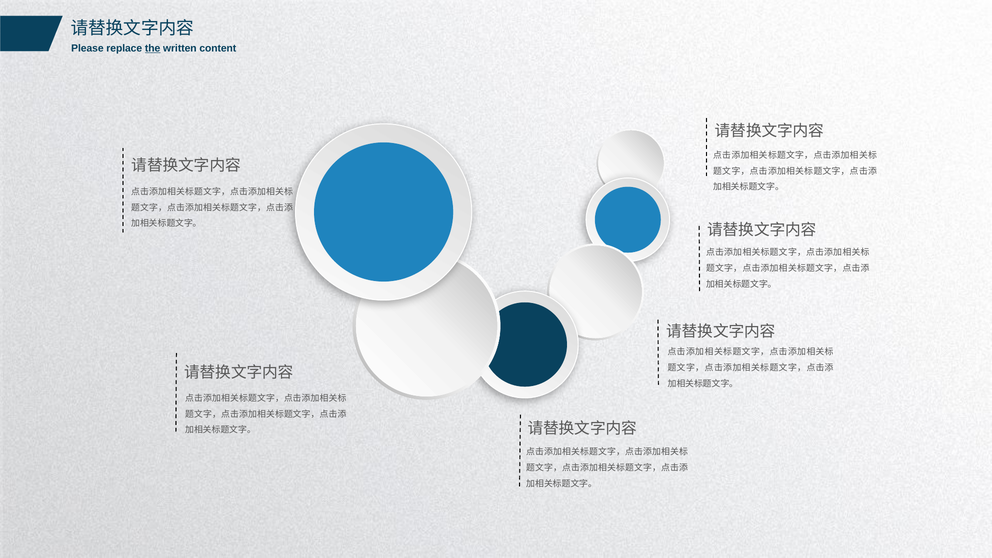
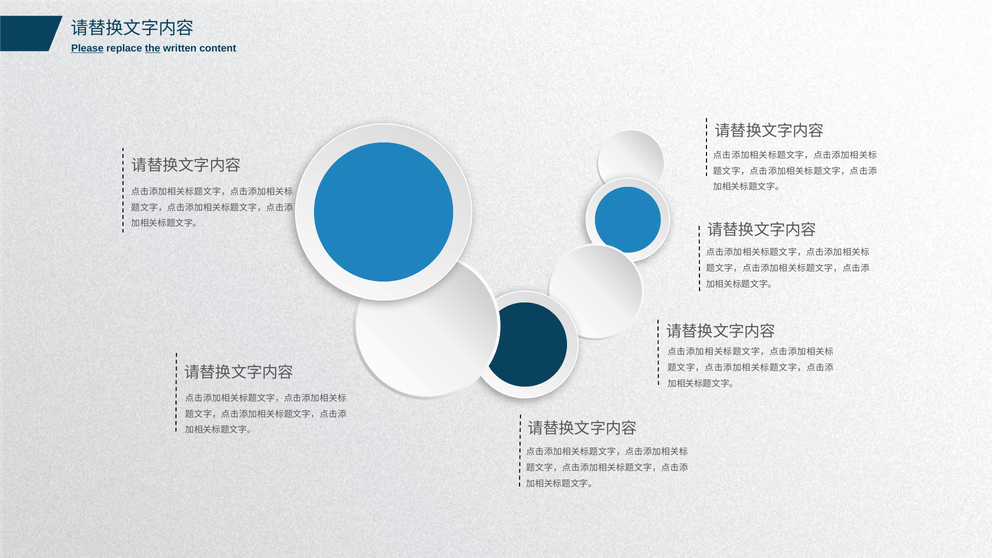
Please underline: none -> present
